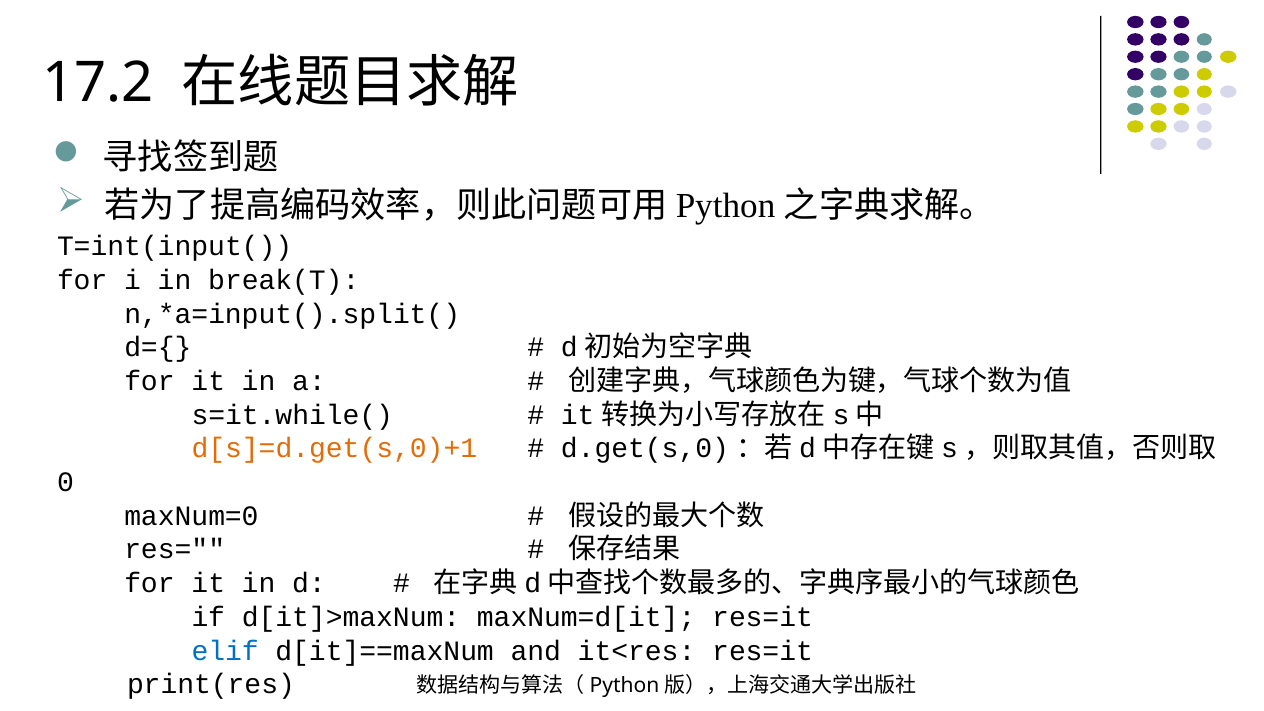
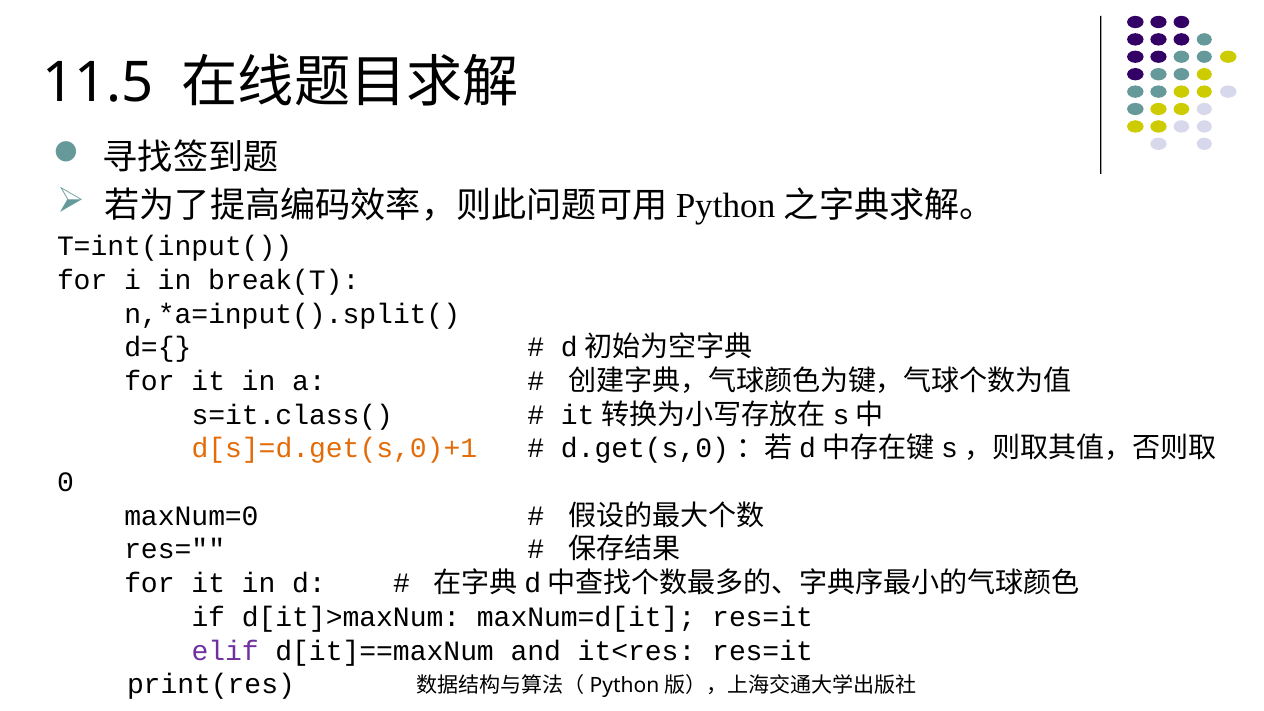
17.2: 17.2 -> 11.5
s=it.while(: s=it.while( -> s=it.class(
elif colour: blue -> purple
